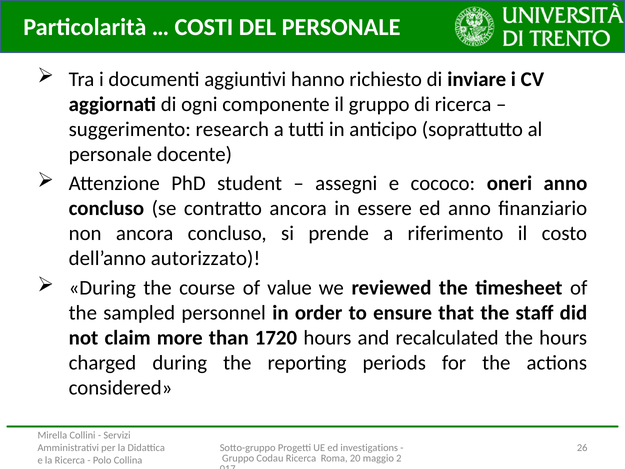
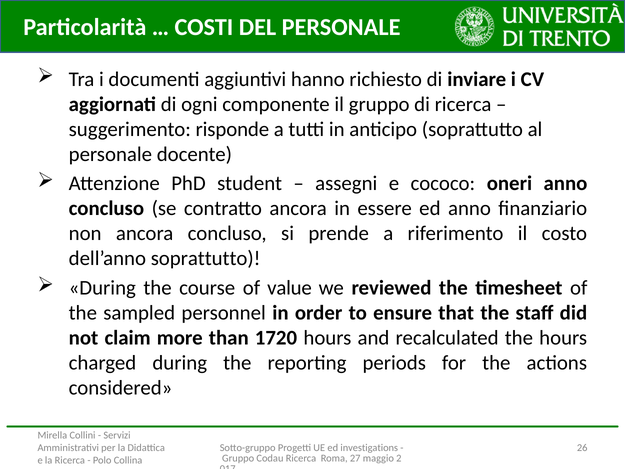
research: research -> risponde
dell’anno autorizzato: autorizzato -> soprattutto
20: 20 -> 27
